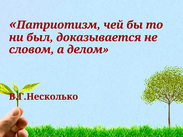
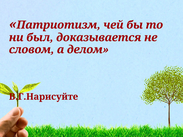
В.Г.Несколько: В.Г.Несколько -> В.Г.Нарисуйте
